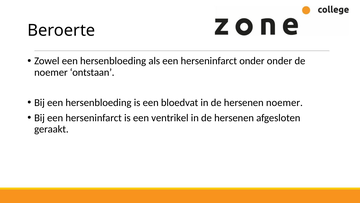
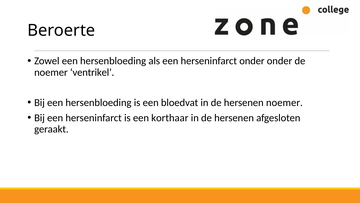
ontstaan: ontstaan -> ventrikel
ventrikel: ventrikel -> korthaar
